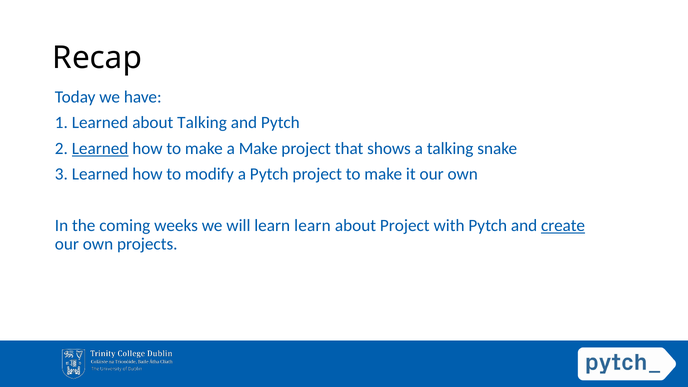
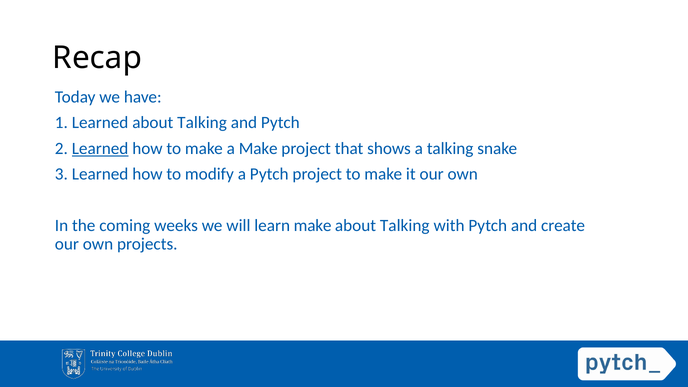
learn learn: learn -> make
Project at (405, 226): Project -> Talking
create underline: present -> none
